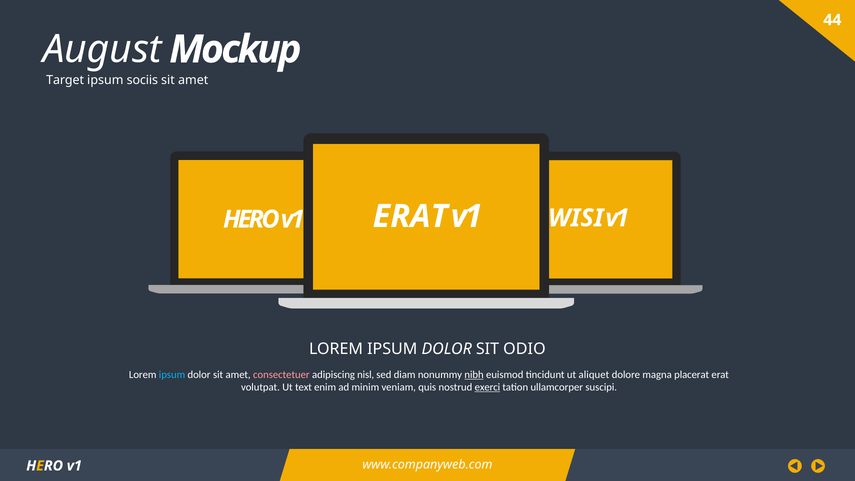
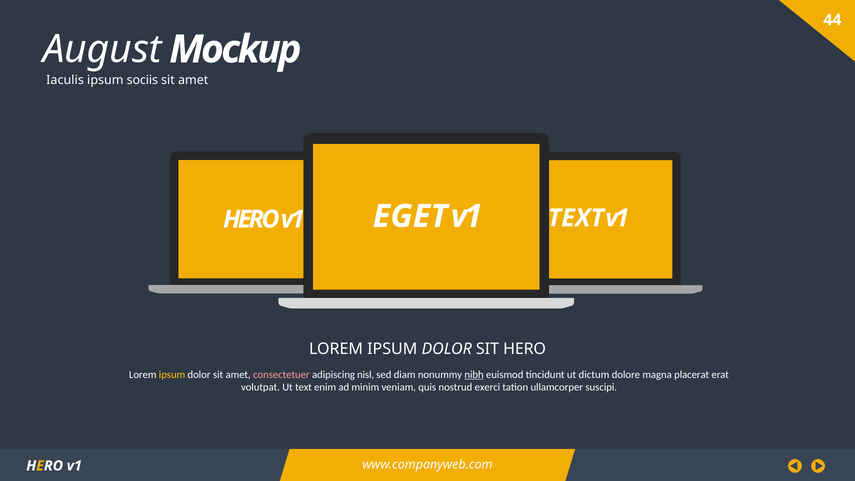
Target: Target -> Iaculis
ERAT at (410, 216): ERAT -> EGET
WISI at (576, 218): WISI -> TEXT
SIT ODIO: ODIO -> HERO
ipsum at (172, 374) colour: light blue -> yellow
aliquet: aliquet -> dictum
exerci underline: present -> none
